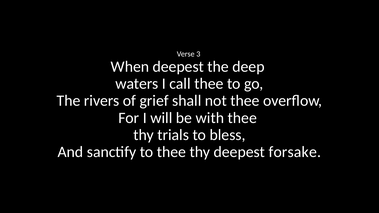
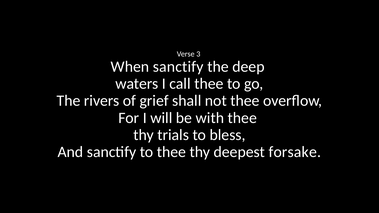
When deepest: deepest -> sanctify
